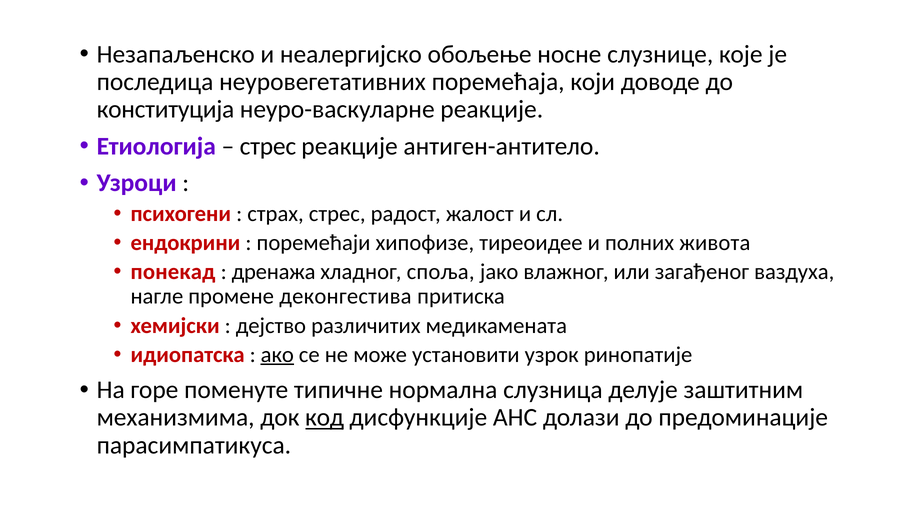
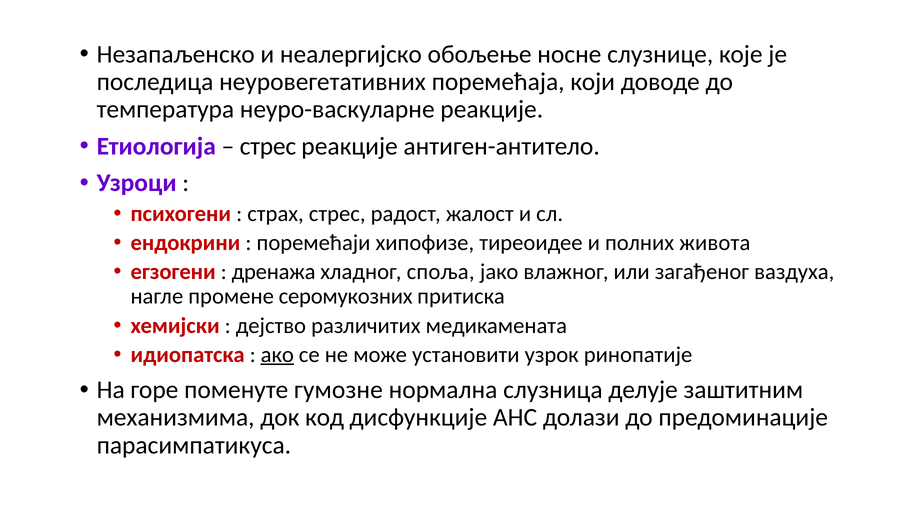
конституција: конституција -> температура
понекад: понекад -> егзогени
деконгестива: деконгестива -> серомукозних
типичне: типичне -> гумозне
код underline: present -> none
